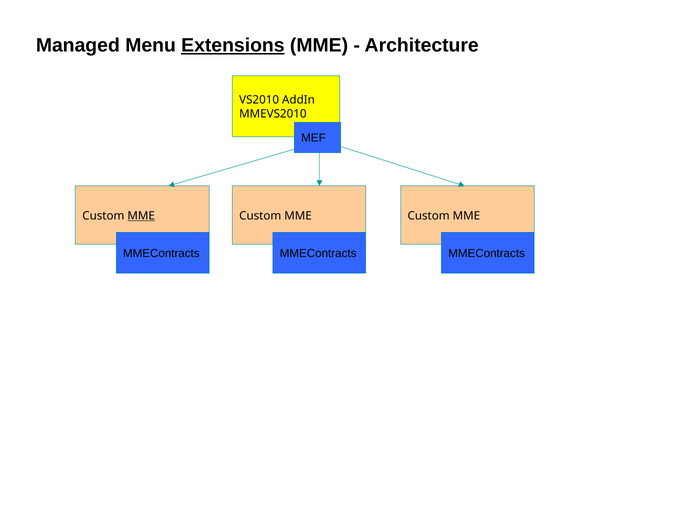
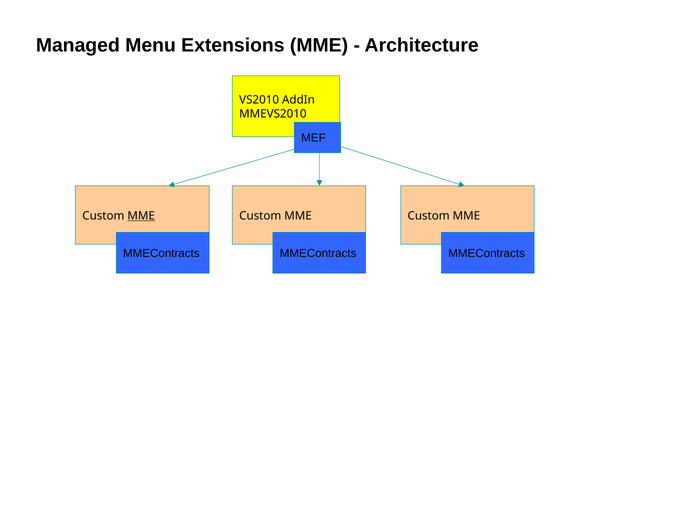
Extensions underline: present -> none
